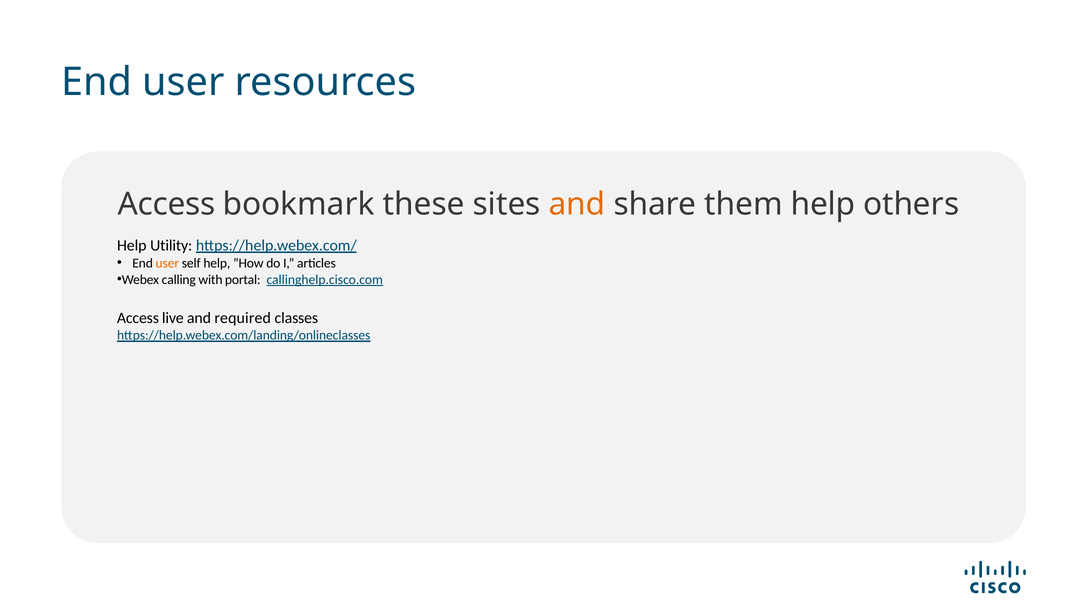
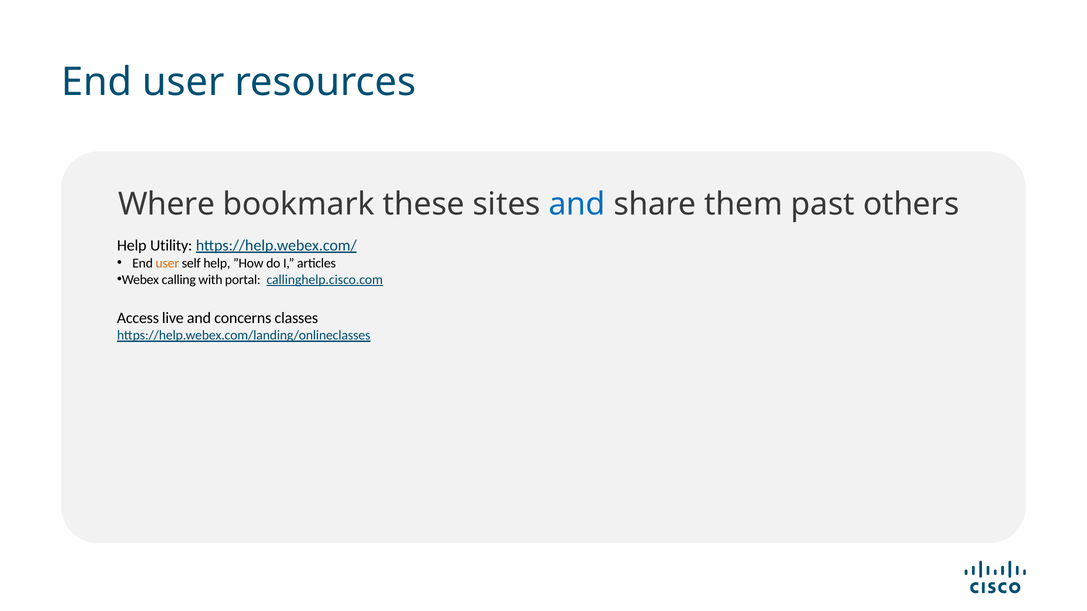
Access at (167, 205): Access -> Where
and at (577, 205) colour: orange -> blue
them help: help -> past
required: required -> concerns
